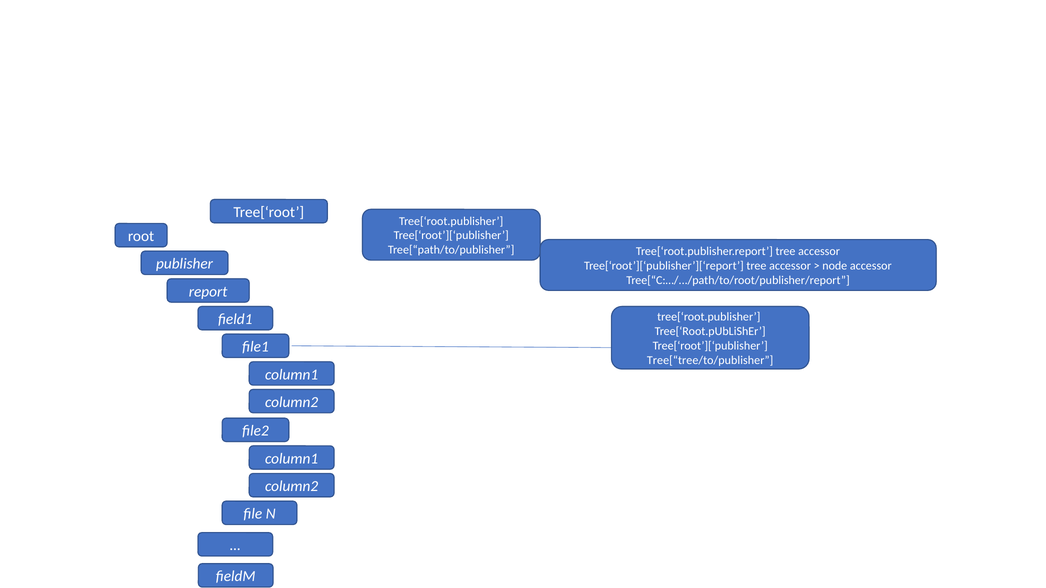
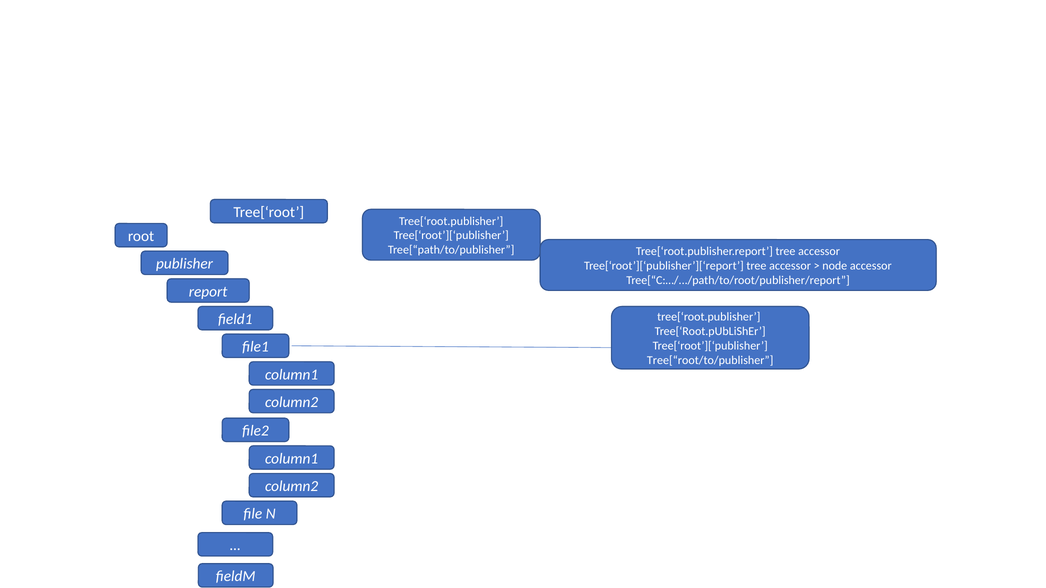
Tree[“tree/to/publisher: Tree[“tree/to/publisher -> Tree[“root/to/publisher
